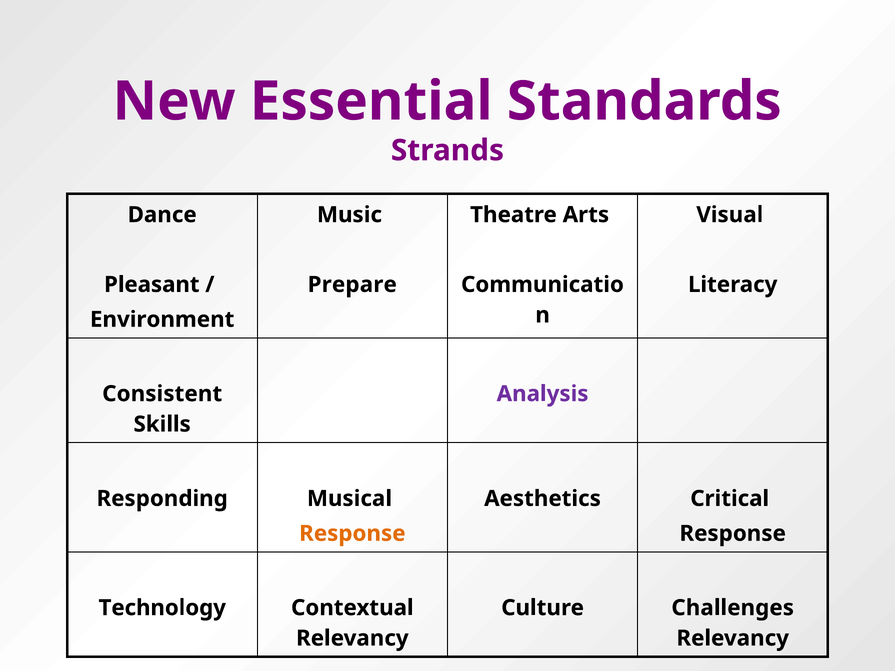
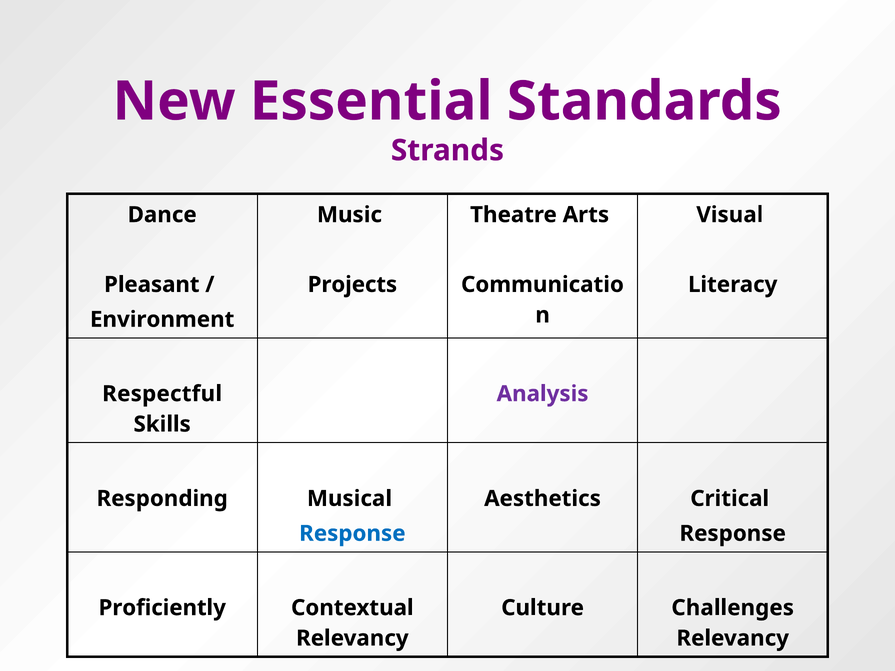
Prepare: Prepare -> Projects
Consistent: Consistent -> Respectful
Response at (352, 534) colour: orange -> blue
Technology: Technology -> Proficiently
